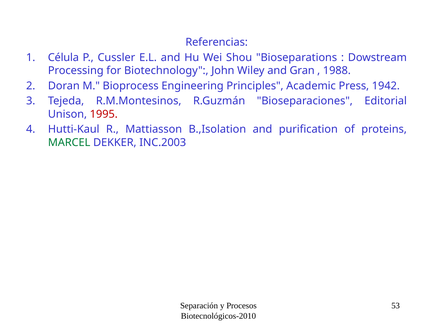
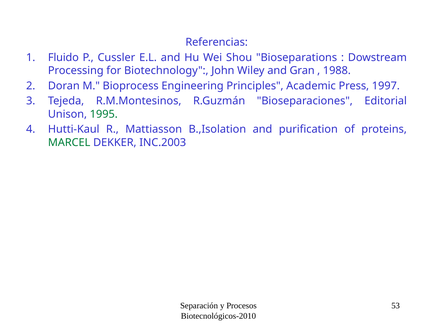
Célula: Célula -> Fluido
1942: 1942 -> 1997
1995 colour: red -> green
